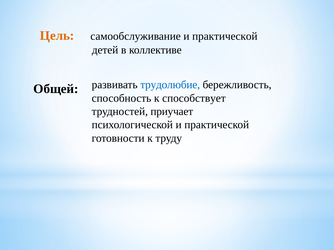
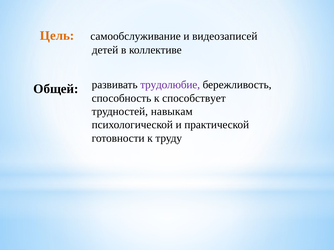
самообслуживание и практической: практической -> видеозаписей
трудолюбие colour: blue -> purple
приучает: приучает -> навыкам
